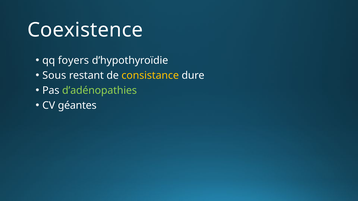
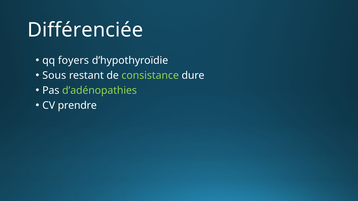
Coexistence: Coexistence -> Différenciée
consistance colour: yellow -> light green
géantes: géantes -> prendre
